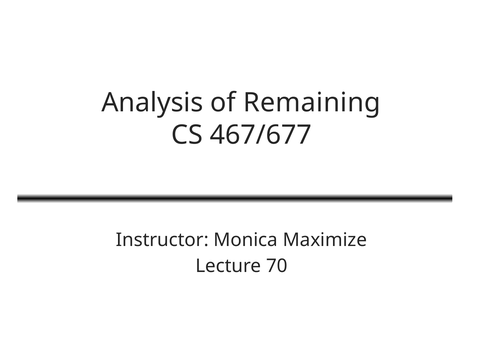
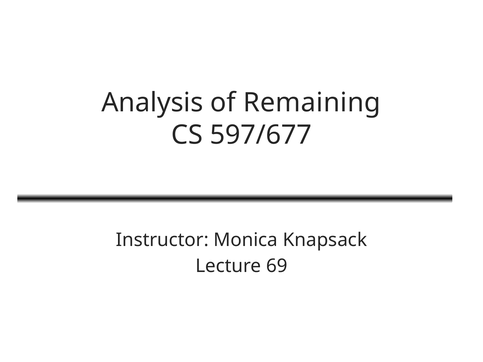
467/677: 467/677 -> 597/677
Maximize: Maximize -> Knapsack
70: 70 -> 69
